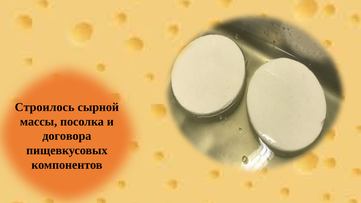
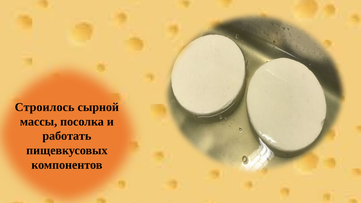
договора: договора -> работать
